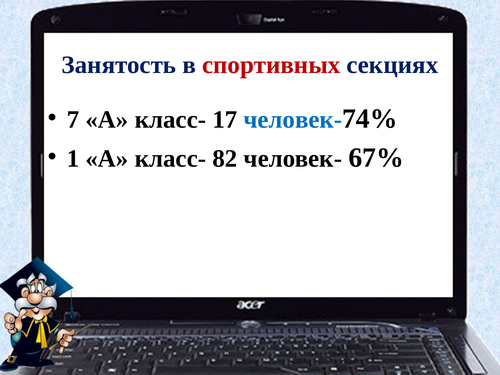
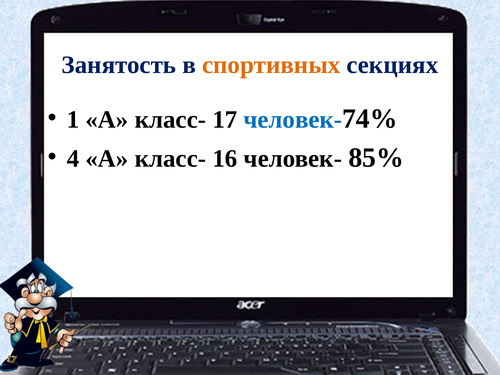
спортивных colour: red -> orange
7: 7 -> 1
1: 1 -> 4
82: 82 -> 16
67%: 67% -> 85%
